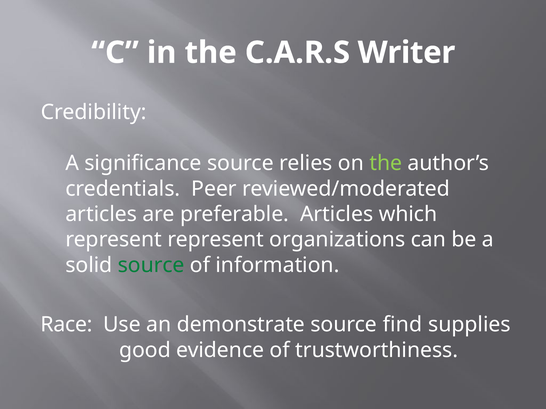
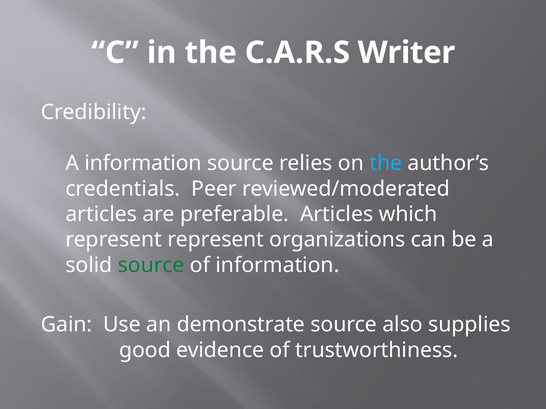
A significance: significance -> information
the at (386, 163) colour: light green -> light blue
Race: Race -> Gain
find: find -> also
